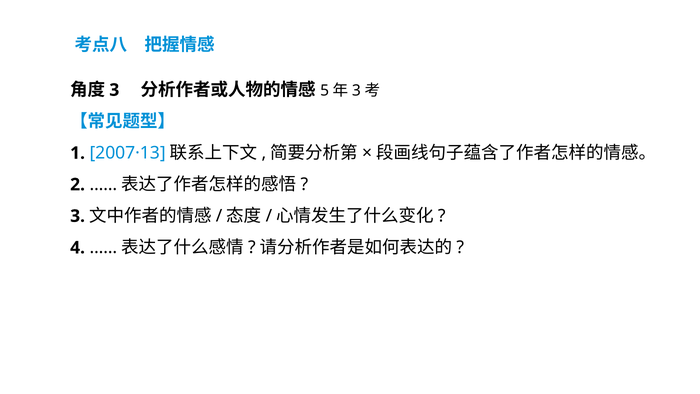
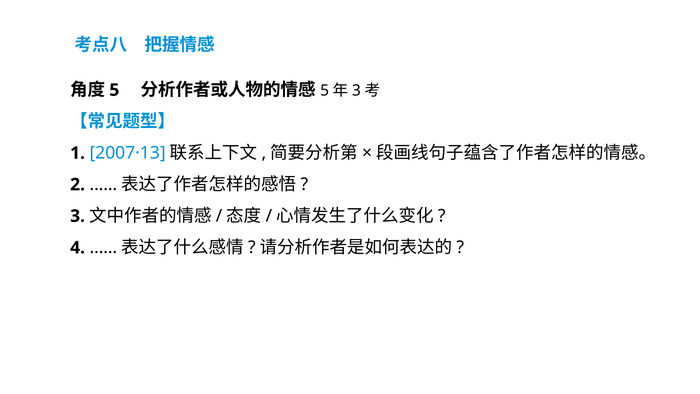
3 at (114, 90): 3 -> 5
